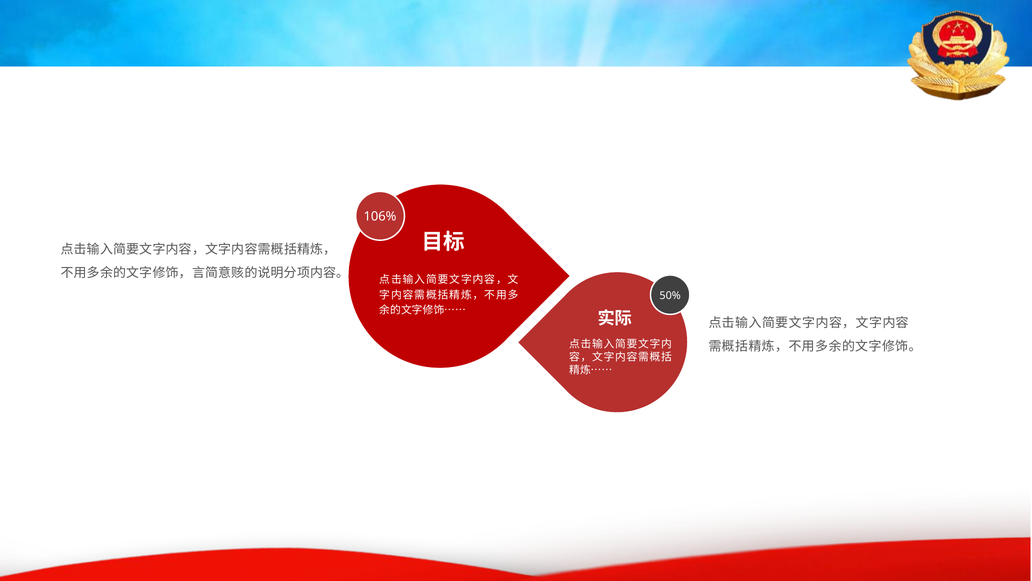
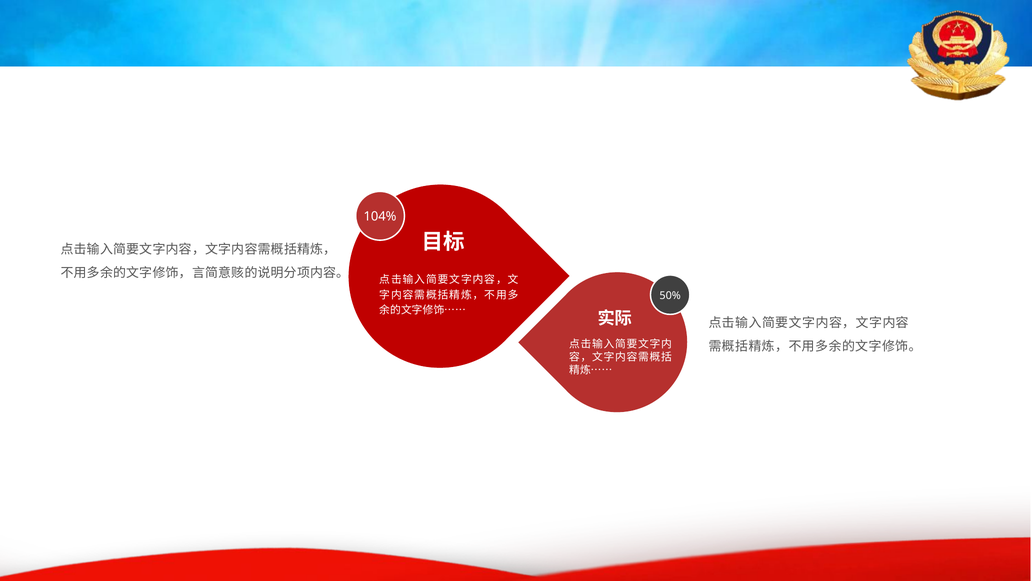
106%: 106% -> 104%
